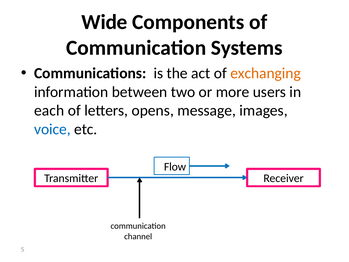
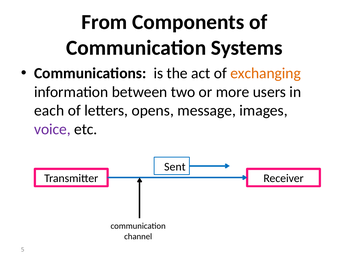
Wide: Wide -> From
voice colour: blue -> purple
Flow: Flow -> Sent
